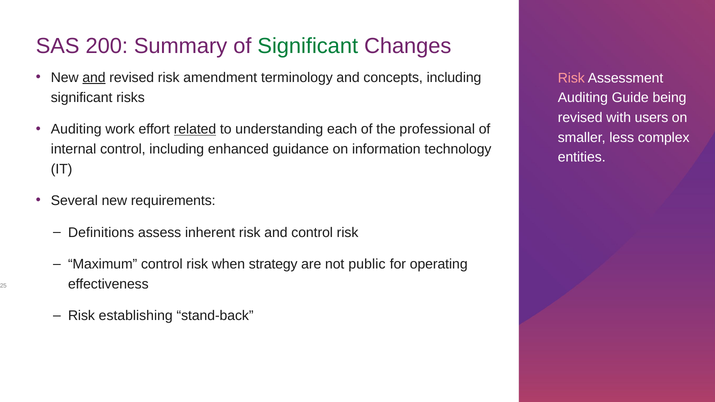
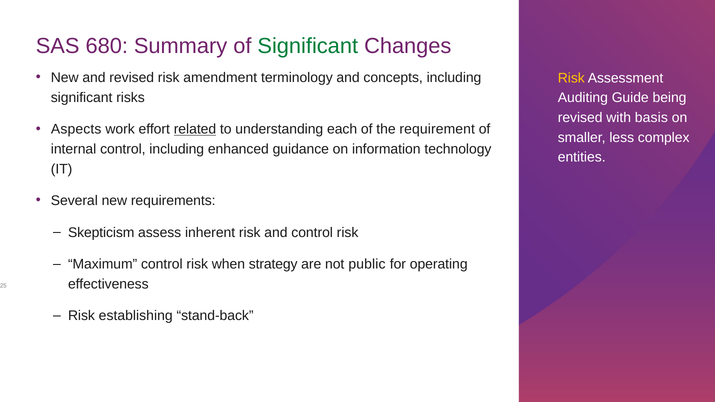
200: 200 -> 680
and at (94, 78) underline: present -> none
Risk at (571, 78) colour: pink -> yellow
users: users -> basis
Auditing at (76, 129): Auditing -> Aspects
professional: professional -> requirement
Definitions: Definitions -> Skepticism
